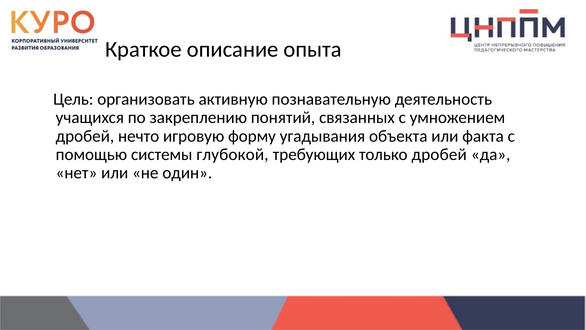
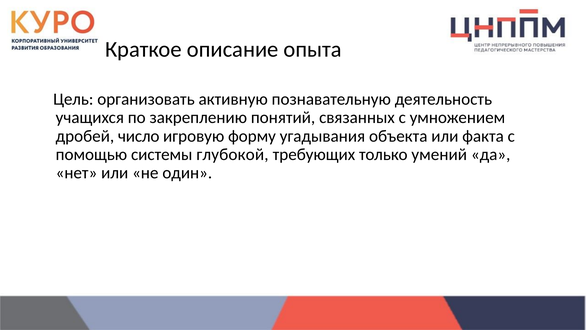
нечто: нечто -> число
только дробей: дробей -> умений
